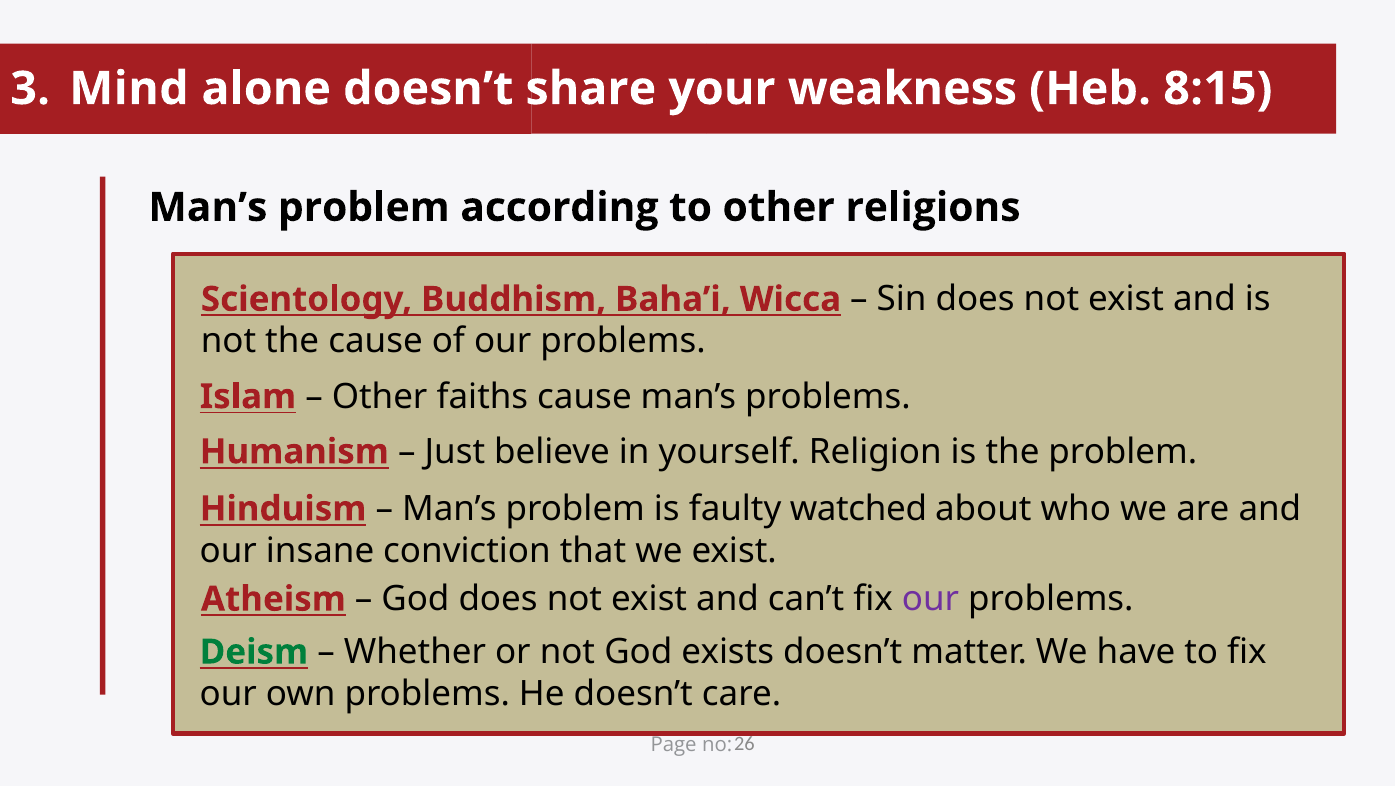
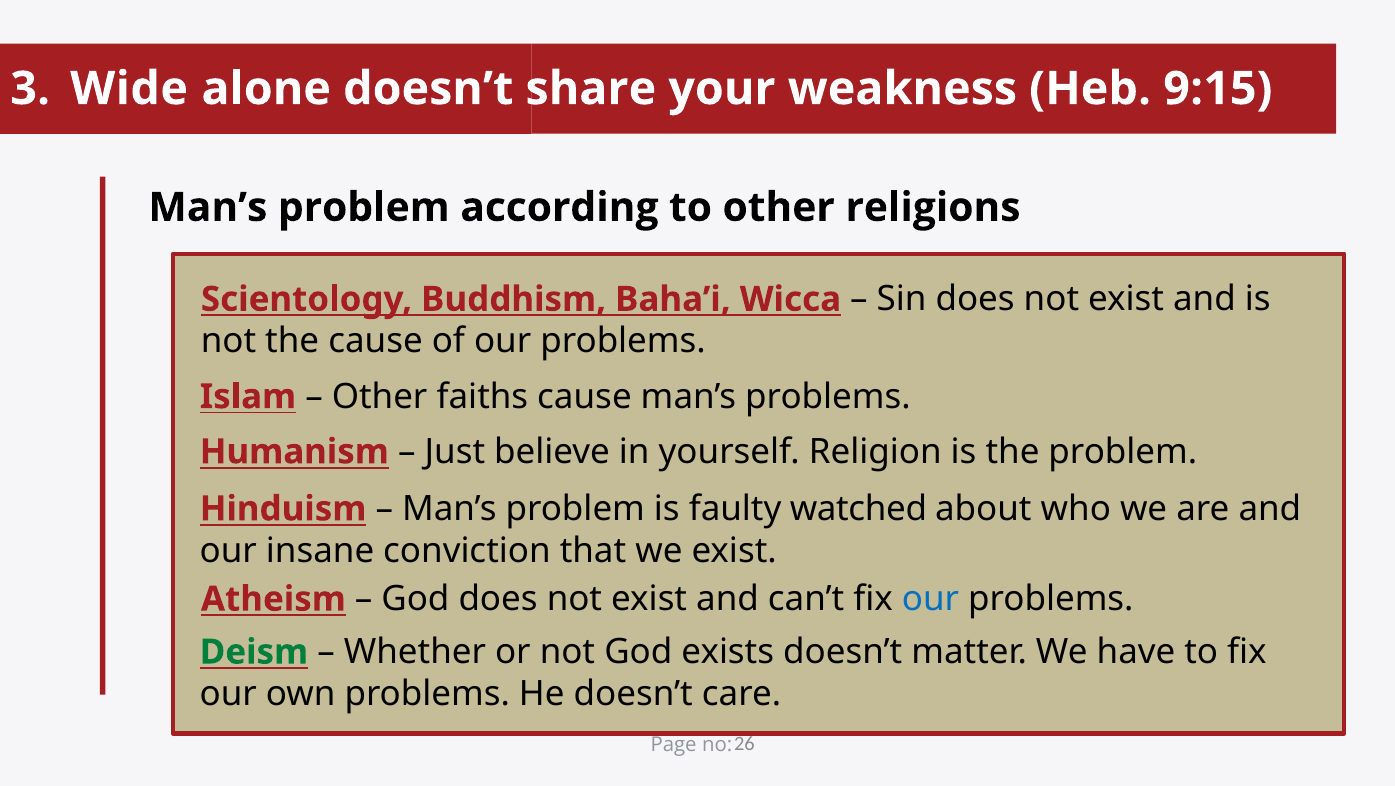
Mind: Mind -> Wide
8:15: 8:15 -> 9:15
our at (931, 600) colour: purple -> blue
